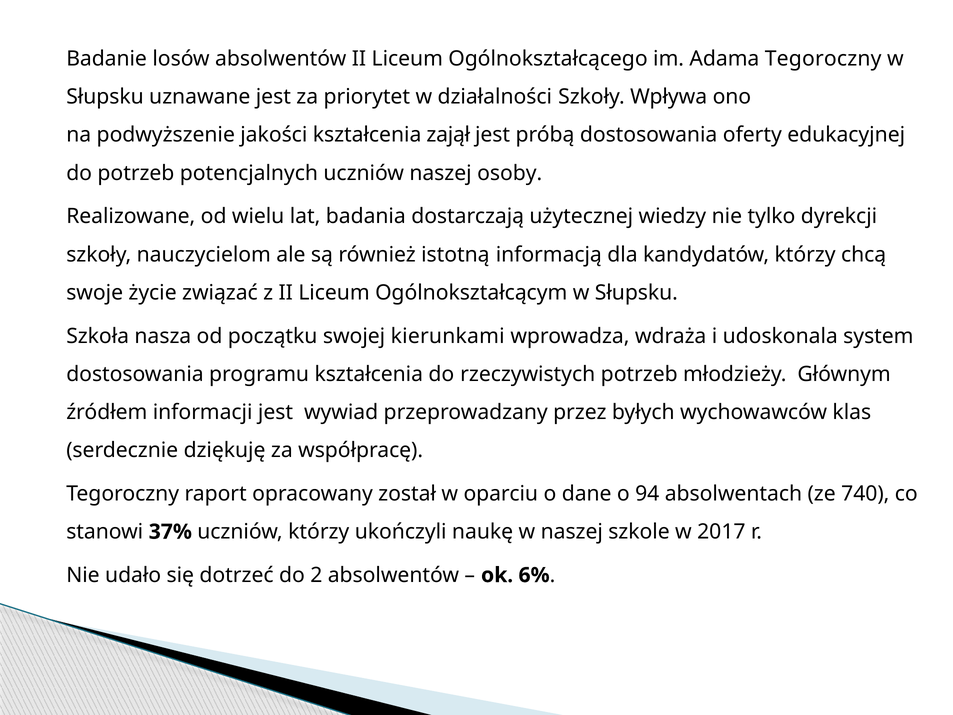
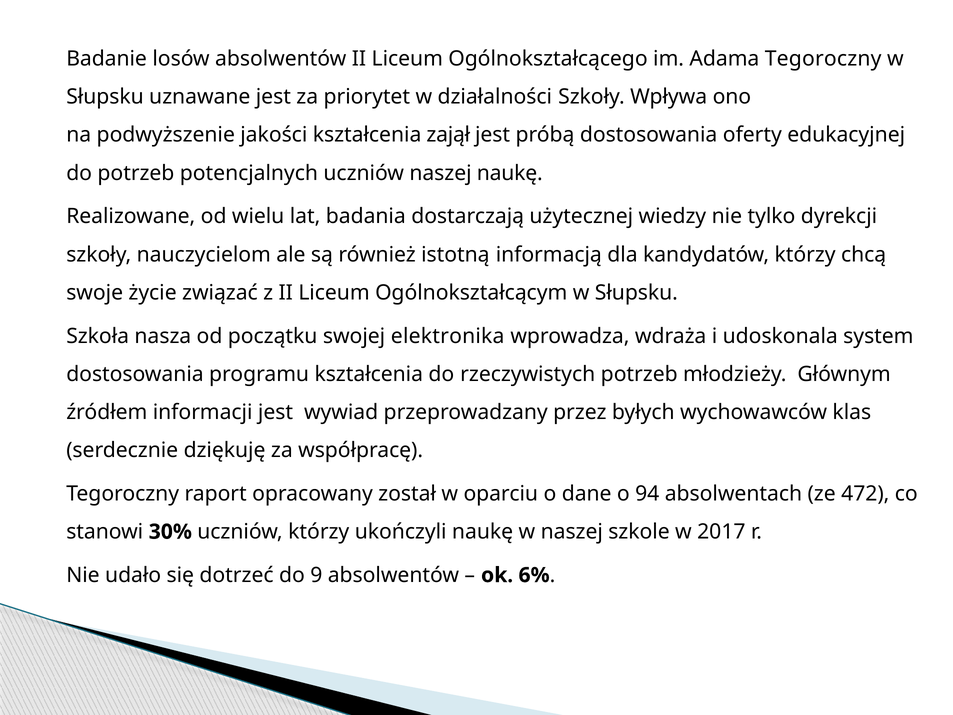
naszej osoby: osoby -> naukę
kierunkami: kierunkami -> elektronika
740: 740 -> 472
37%: 37% -> 30%
2: 2 -> 9
